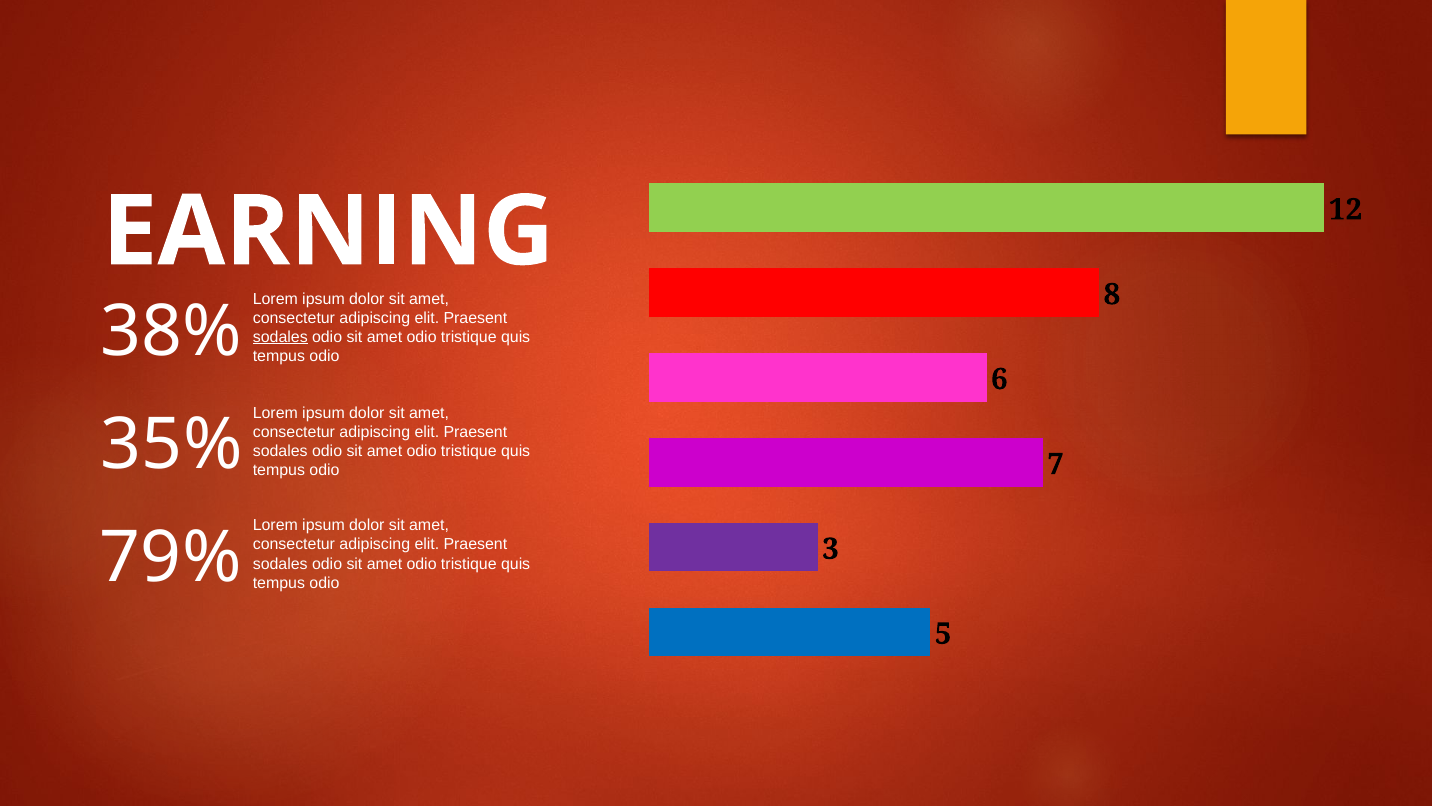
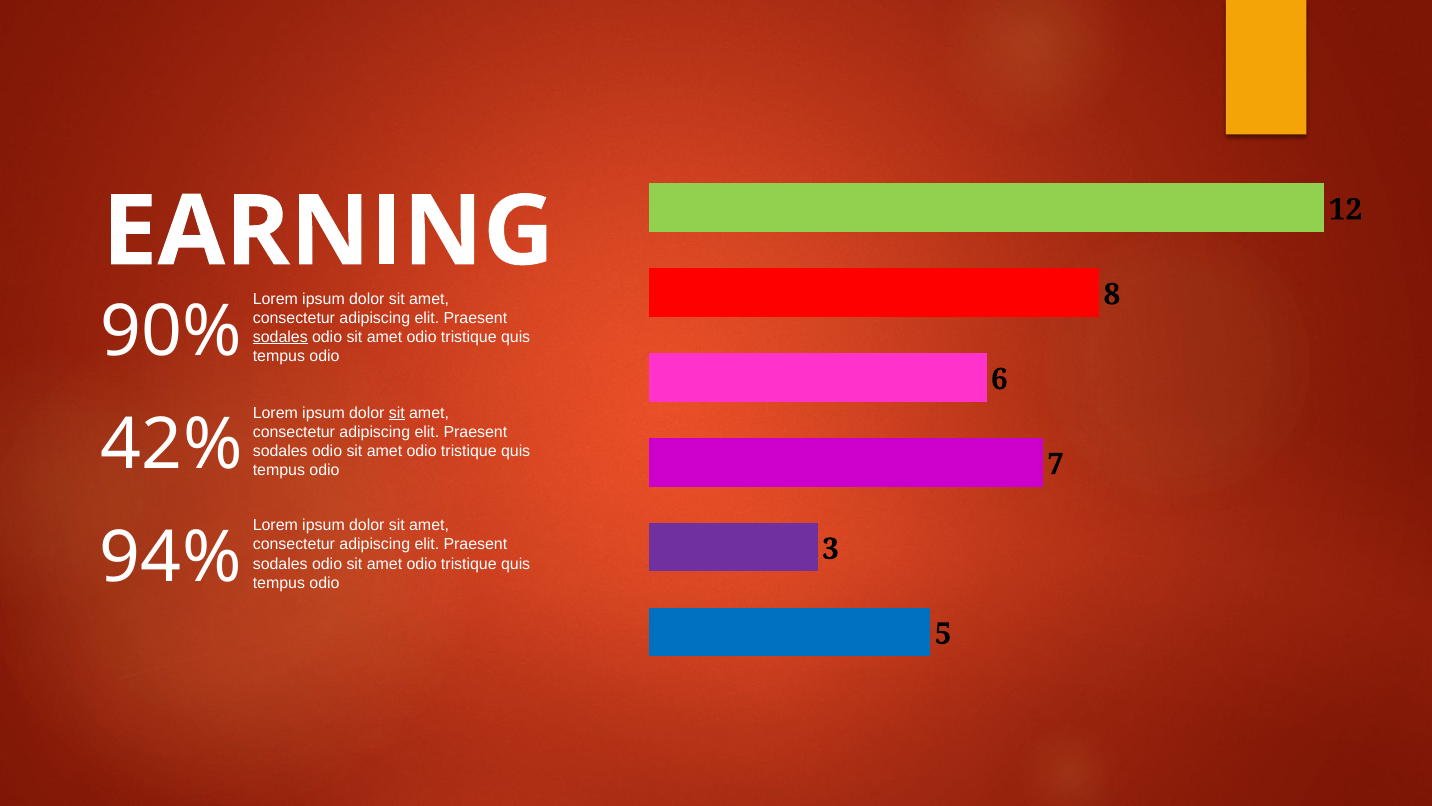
38%: 38% -> 90%
sit at (397, 412) underline: none -> present
35%: 35% -> 42%
79%: 79% -> 94%
